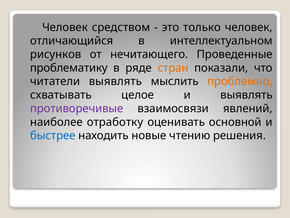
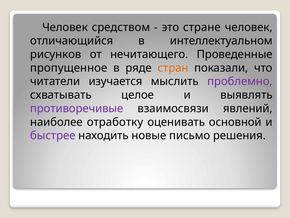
только: только -> стране
проблематику: проблематику -> пропущенное
читатели выявлять: выявлять -> изучается
проблемно colour: orange -> purple
быстрее colour: blue -> purple
чтению: чтению -> письмо
